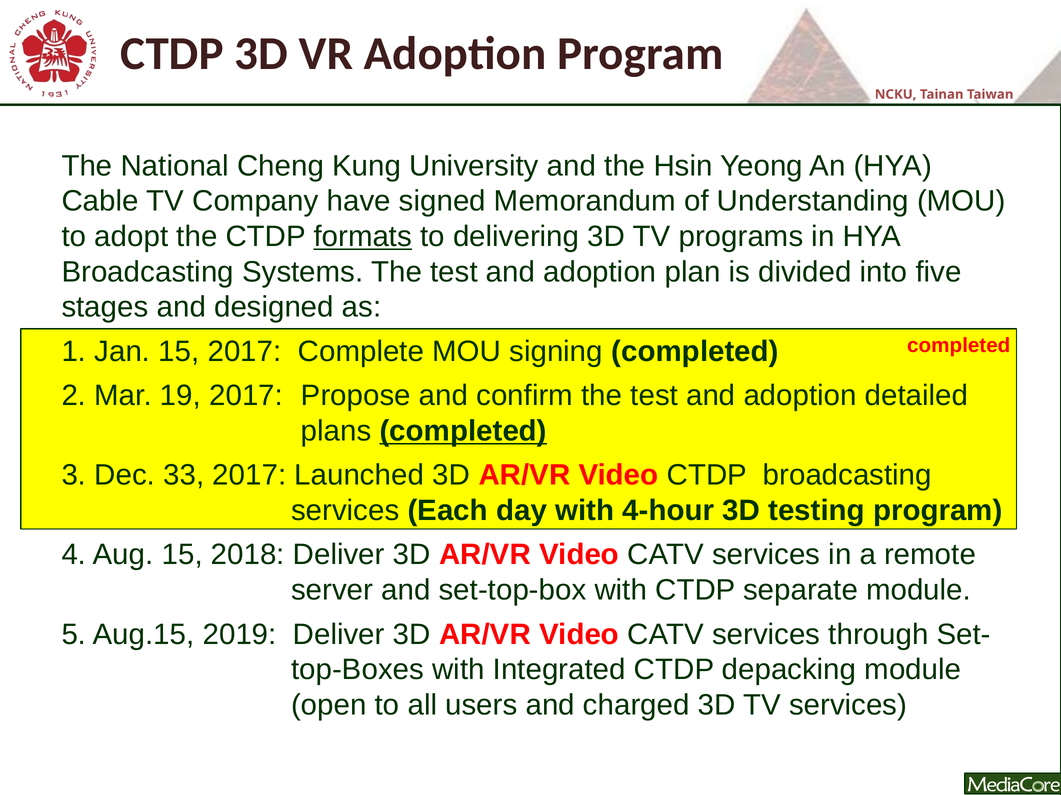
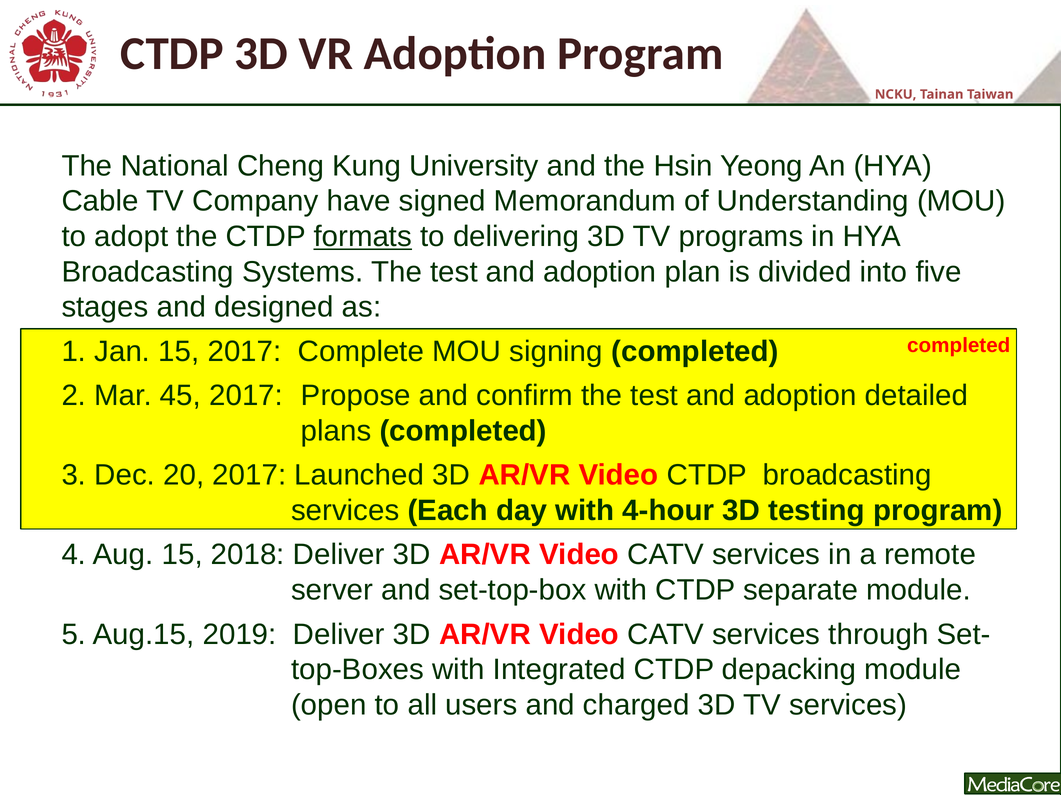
19: 19 -> 45
completed at (463, 431) underline: present -> none
33: 33 -> 20
